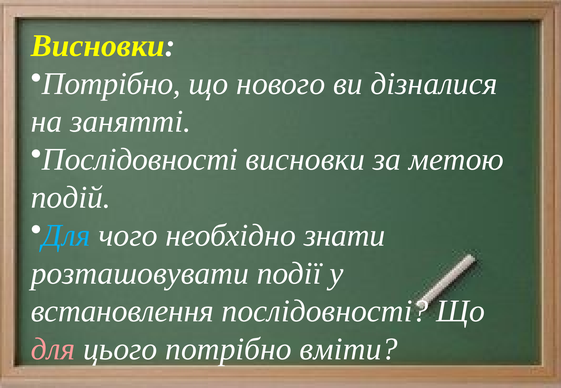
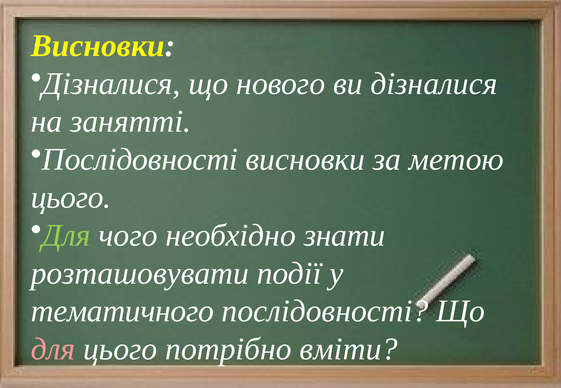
Потрібно at (111, 84): Потрібно -> Дізналися
подій at (71, 198): подій -> цього
Для at (66, 236) colour: light blue -> light green
встановлення: встановлення -> тематичного
